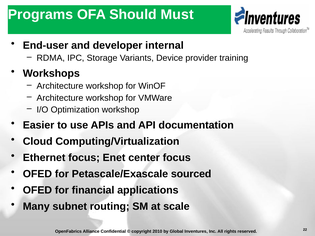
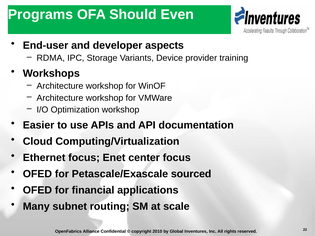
Must: Must -> Even
internal: internal -> aspects
